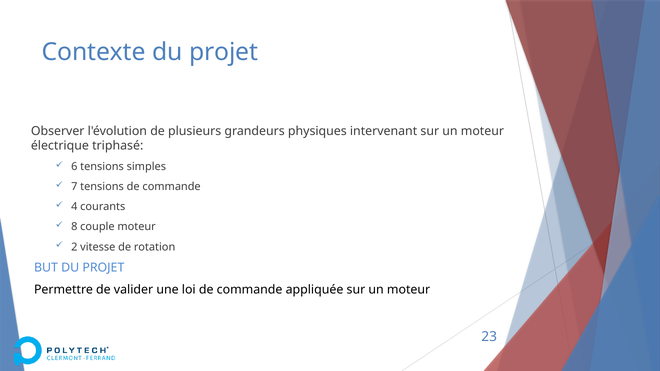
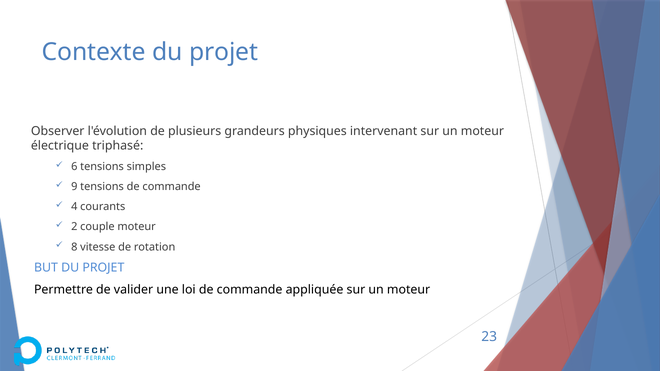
7: 7 -> 9
8: 8 -> 2
2: 2 -> 8
